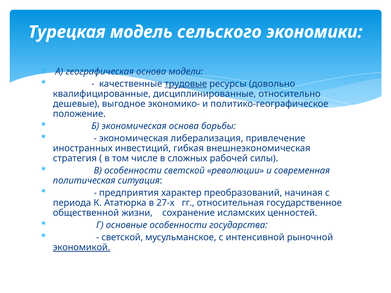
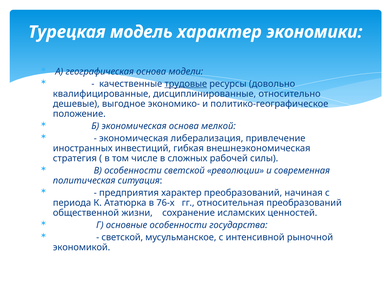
модель сельского: сельского -> характер
борьбы: борьбы -> мелкой
27-х: 27-х -> 76-х
относительная государственное: государственное -> преобразований
экономикой underline: present -> none
